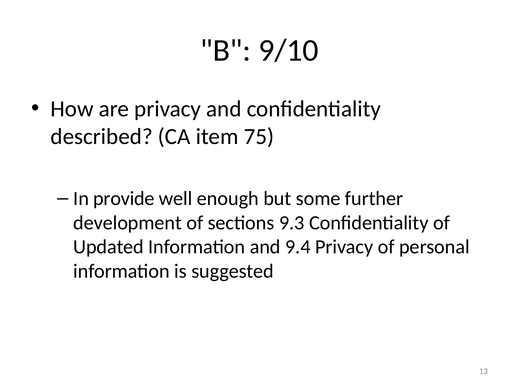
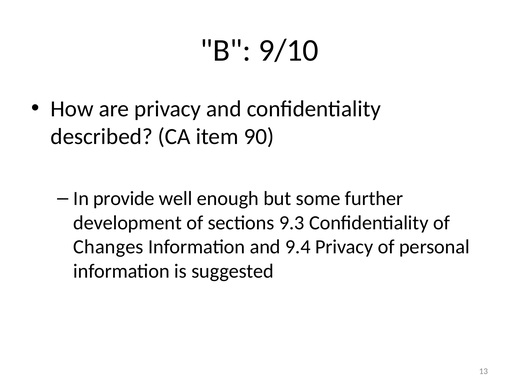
75: 75 -> 90
Updated: Updated -> Changes
